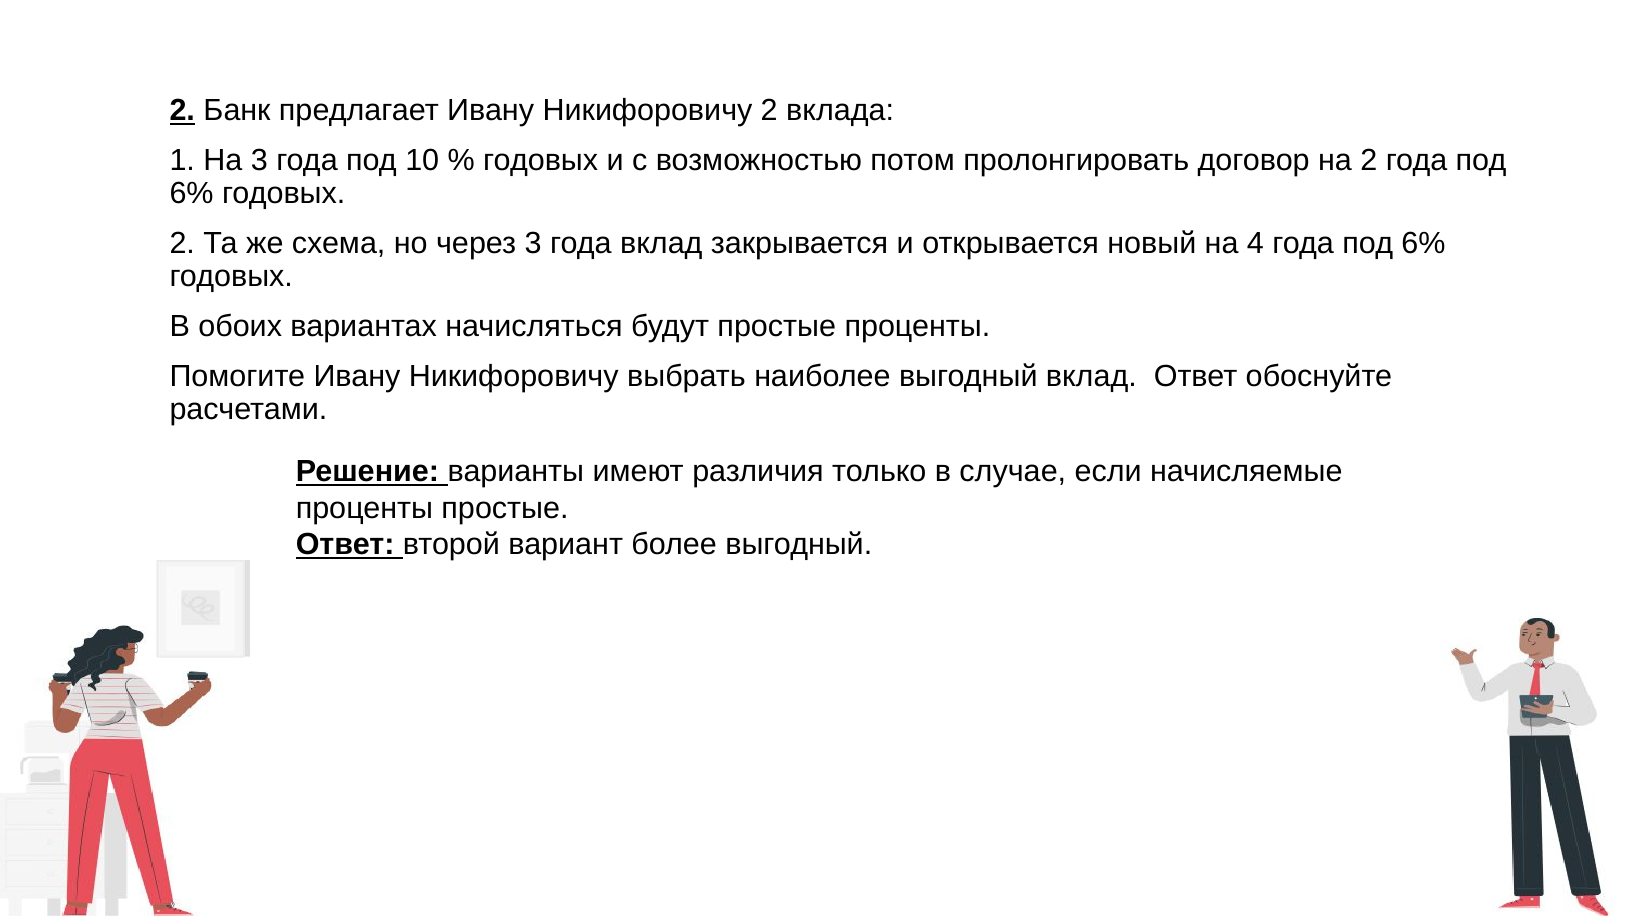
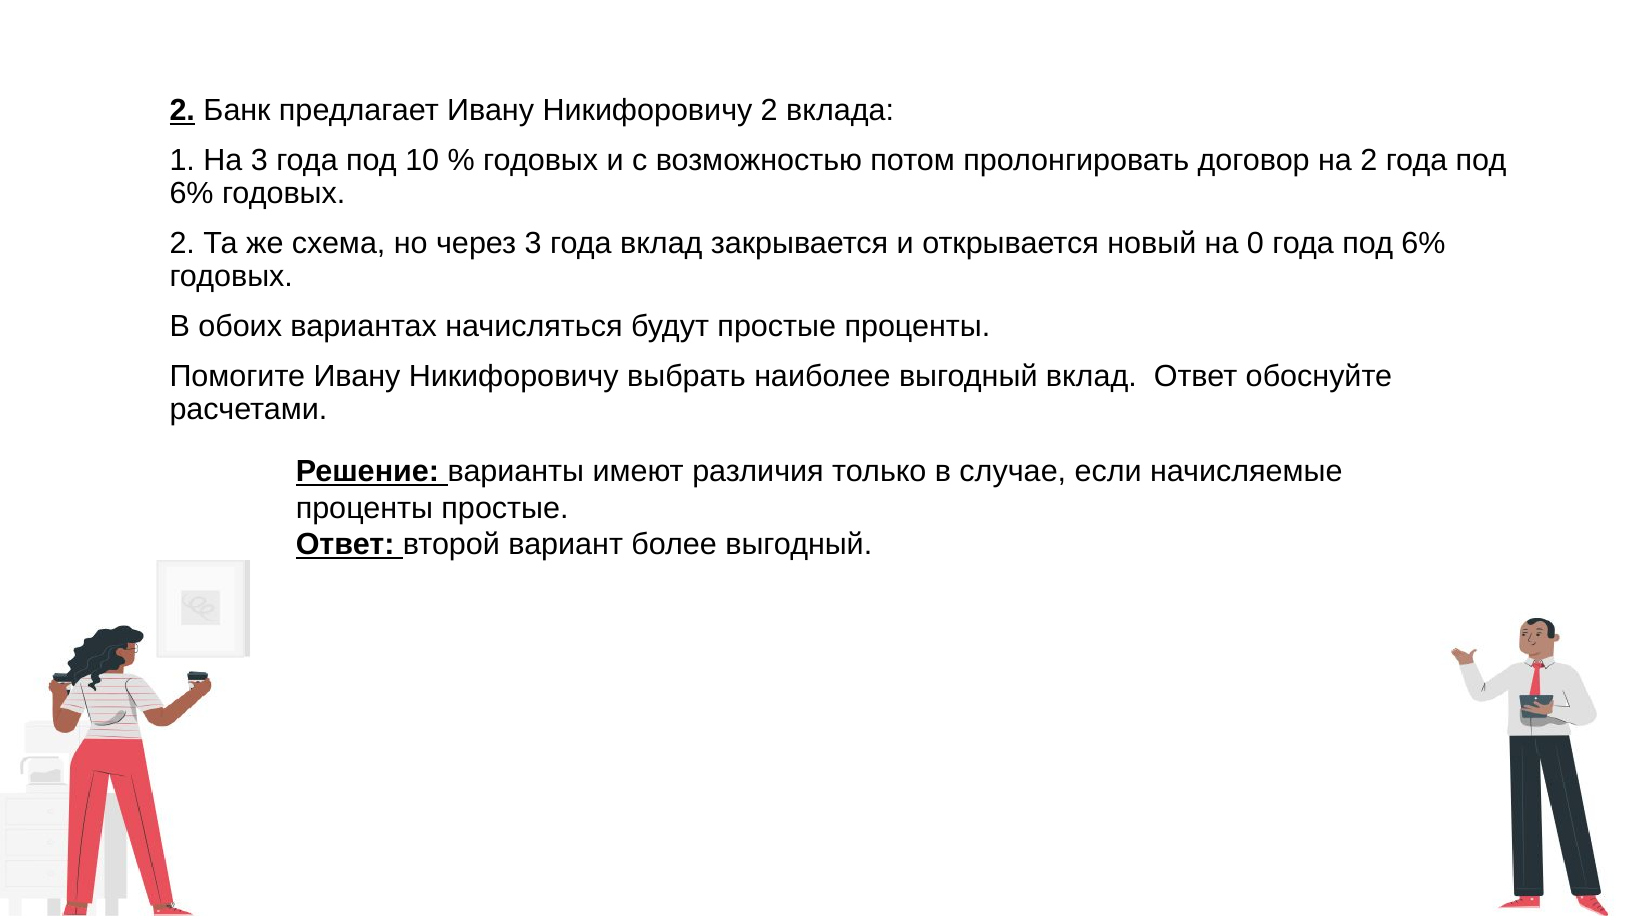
4: 4 -> 0
